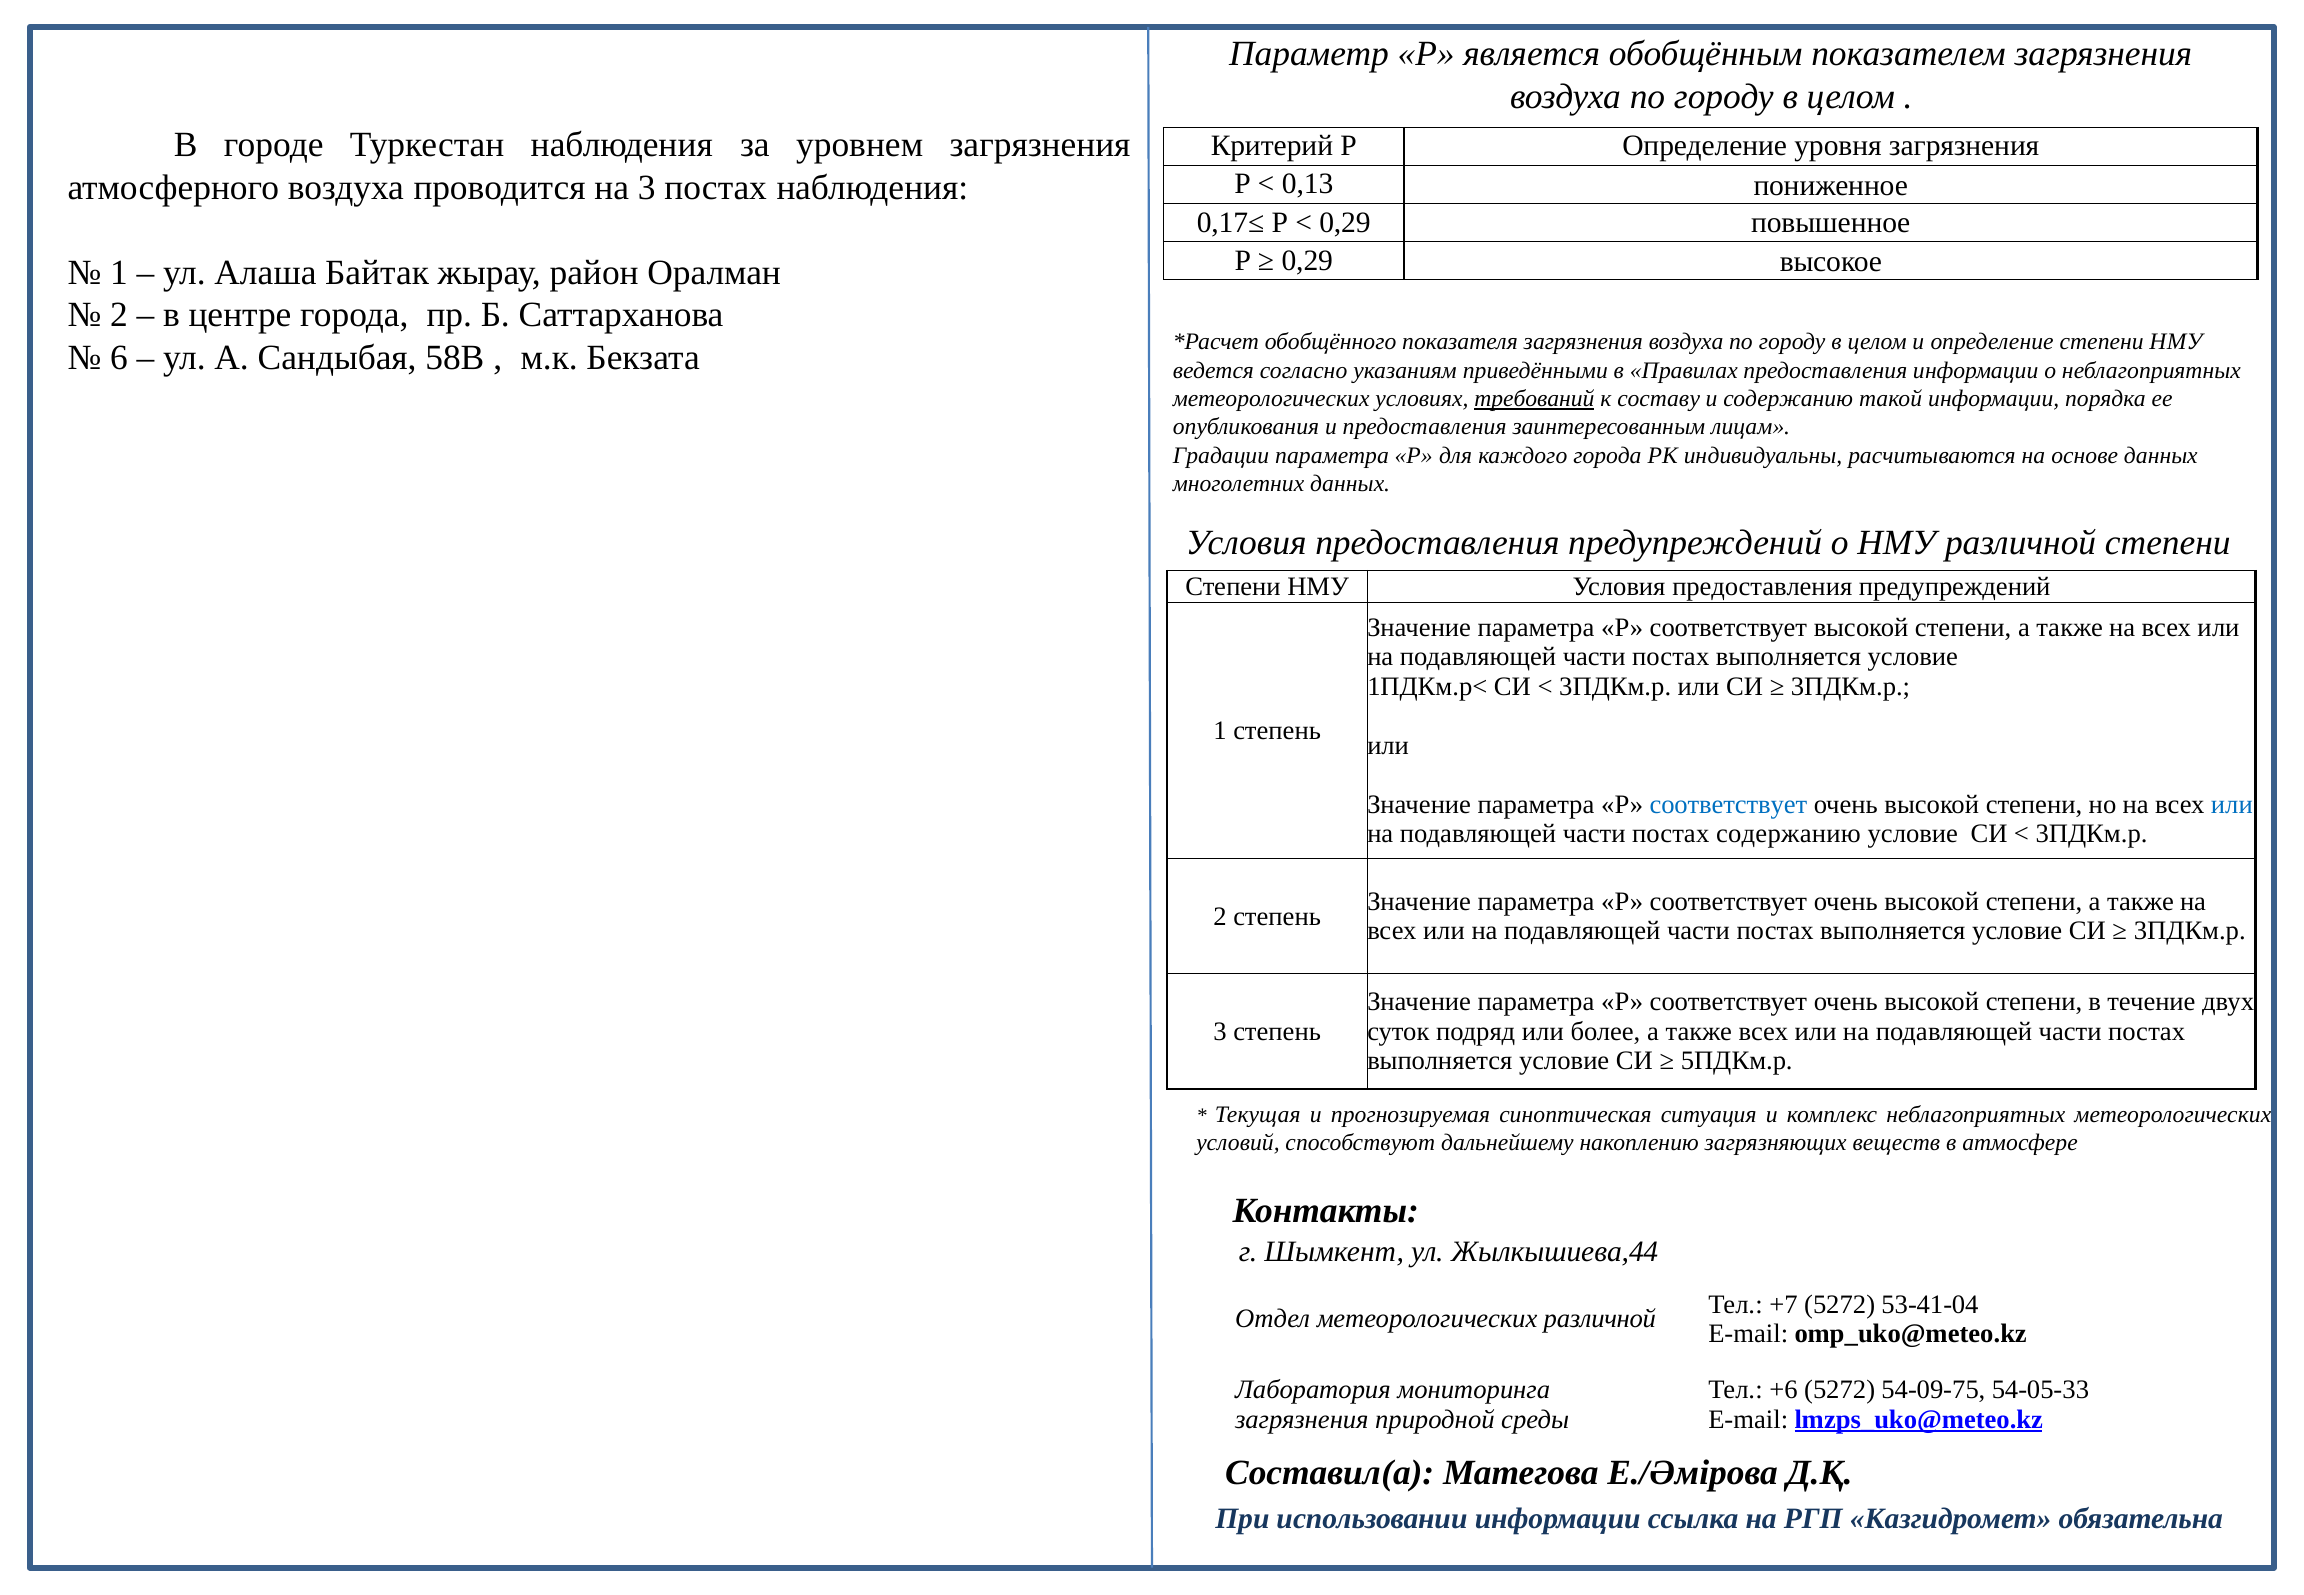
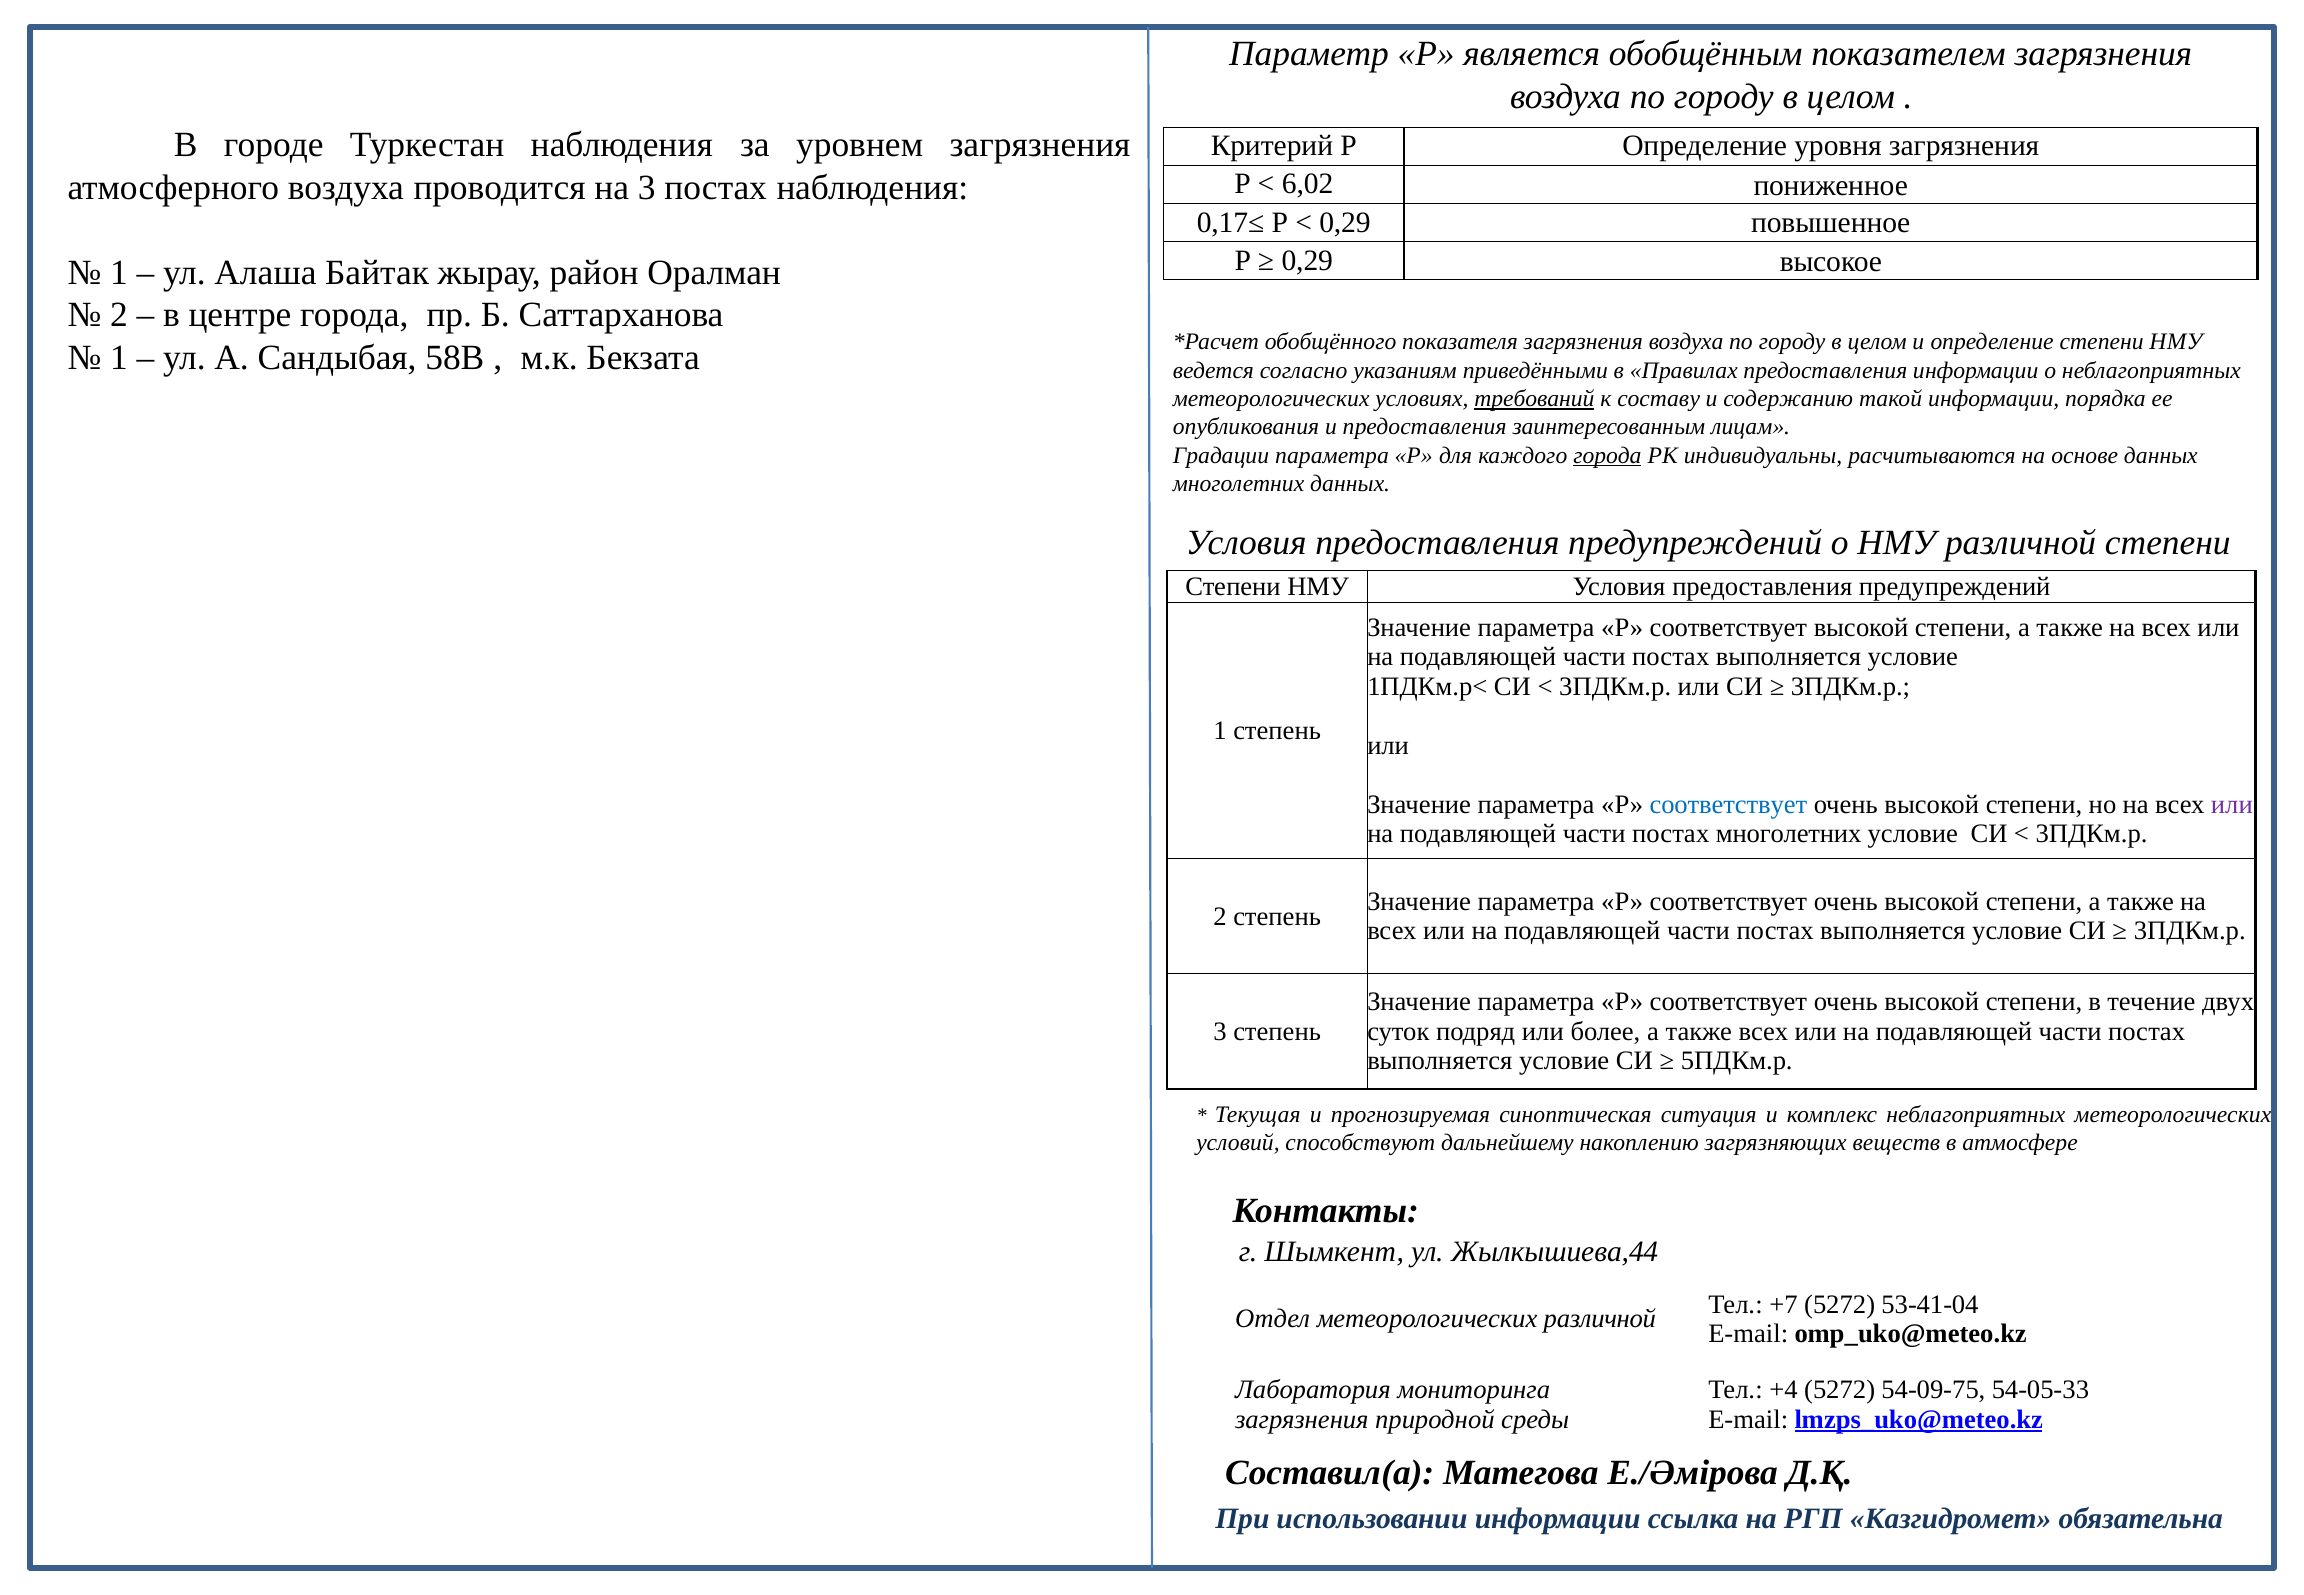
0,13: 0,13 -> 6,02
6 at (119, 358): 6 -> 1
города at (1607, 455) underline: none -> present
или at (2232, 804) colour: blue -> purple
постах содержанию: содержанию -> многолетних
+6: +6 -> +4
